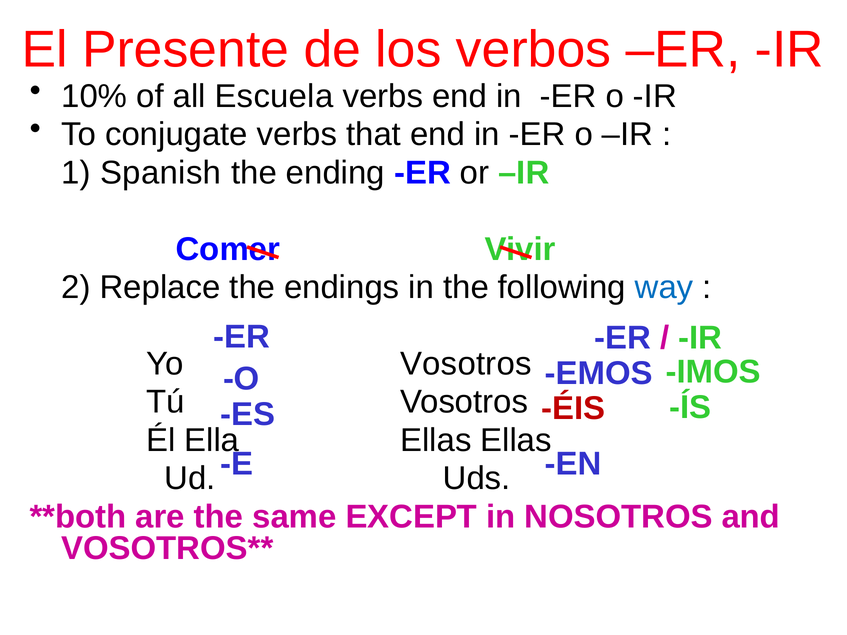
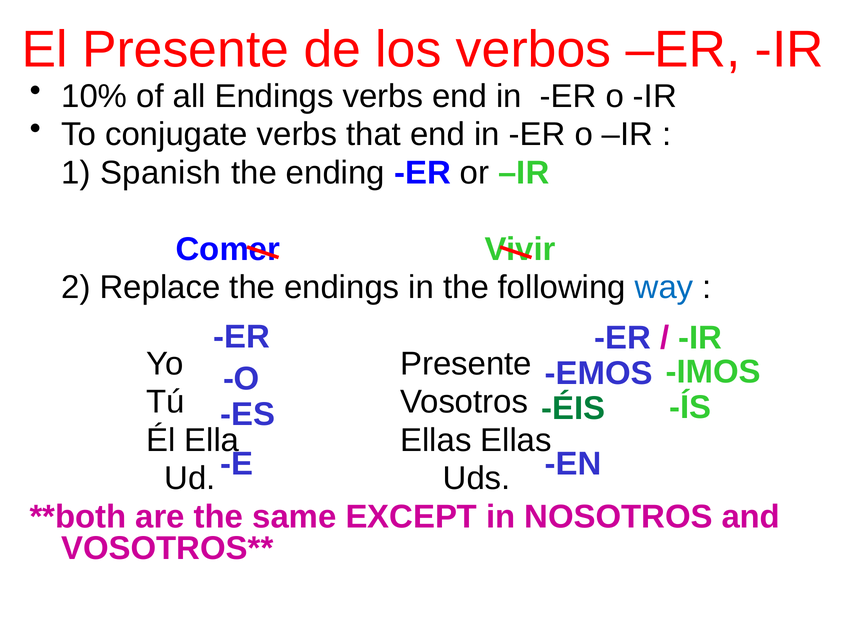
all Escuela: Escuela -> Endings
Yo Vosotros: Vosotros -> Presente
ÉIS colour: red -> green
